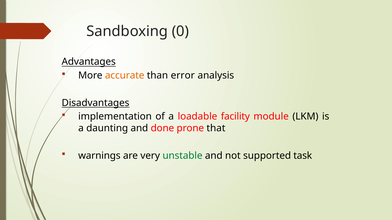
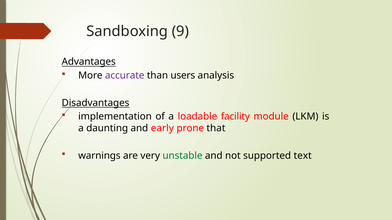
0: 0 -> 9
accurate colour: orange -> purple
error: error -> users
done: done -> early
task: task -> text
